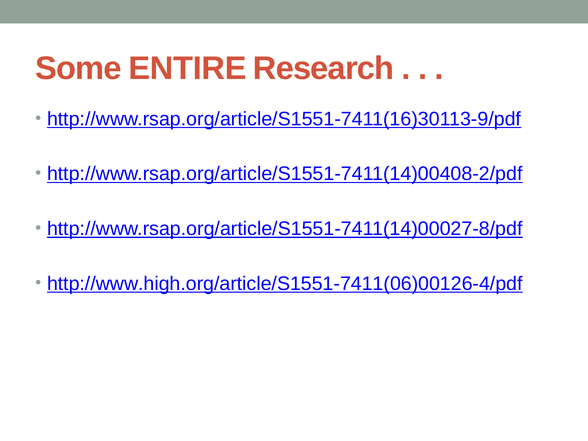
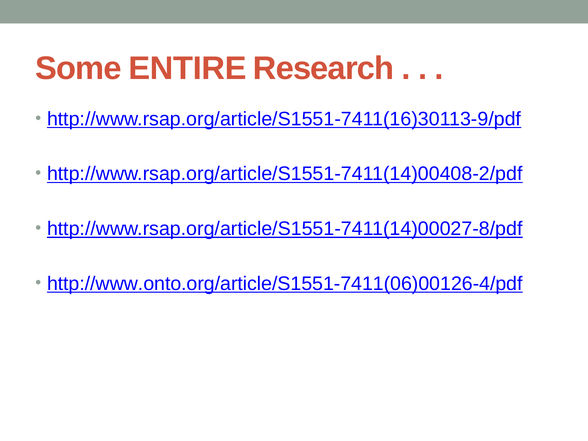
http://www.high.org/article/S1551-7411(06)00126-4/pdf: http://www.high.org/article/S1551-7411(06)00126-4/pdf -> http://www.onto.org/article/S1551-7411(06)00126-4/pdf
